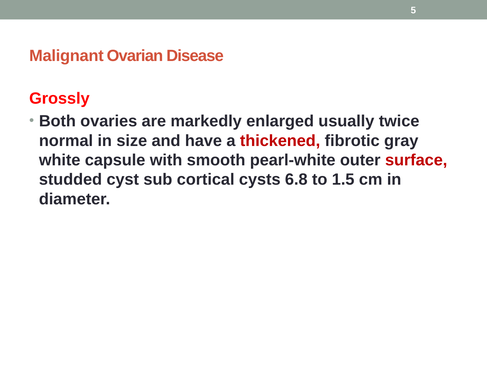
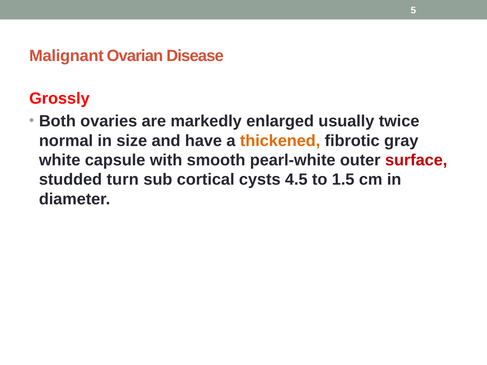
thickened colour: red -> orange
cyst: cyst -> turn
6.8: 6.8 -> 4.5
